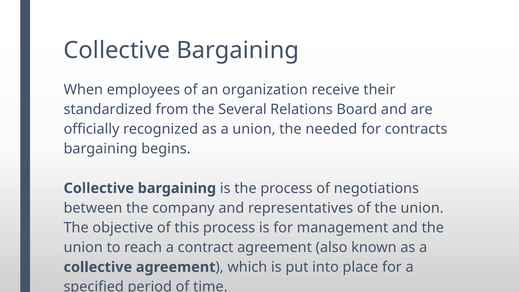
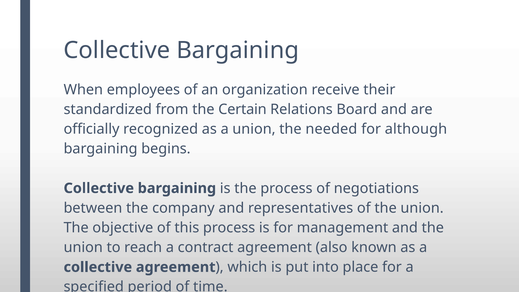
Several: Several -> Certain
contracts: contracts -> although
